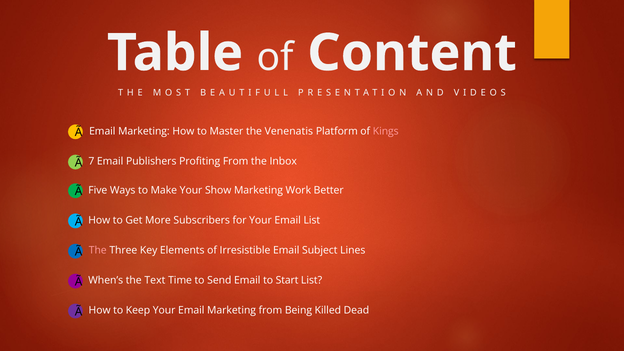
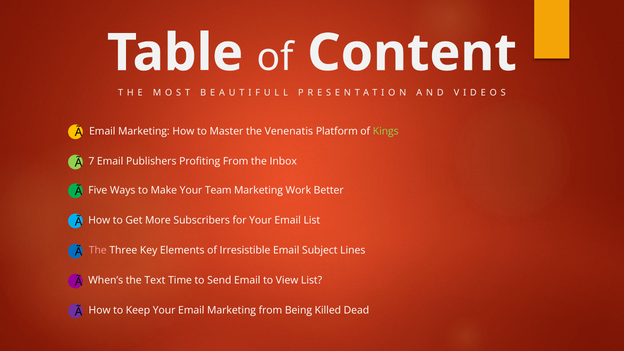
Kings colour: pink -> light green
Show: Show -> Team
Start: Start -> View
